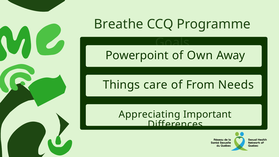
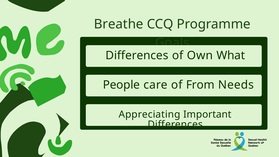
Powerpoint at (137, 55): Powerpoint -> Differences
Away: Away -> What
Things: Things -> People
